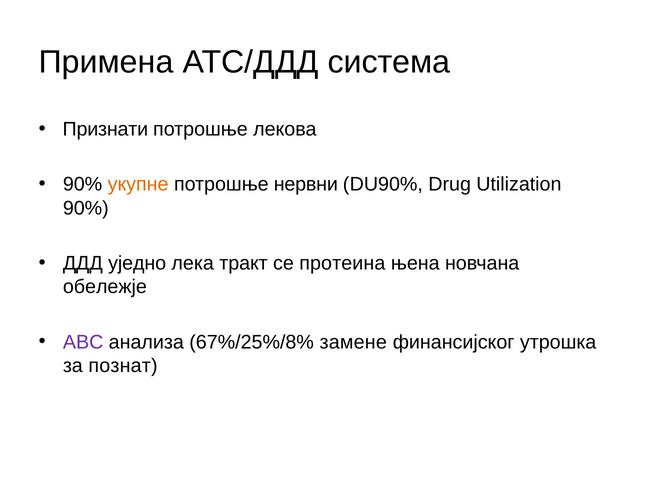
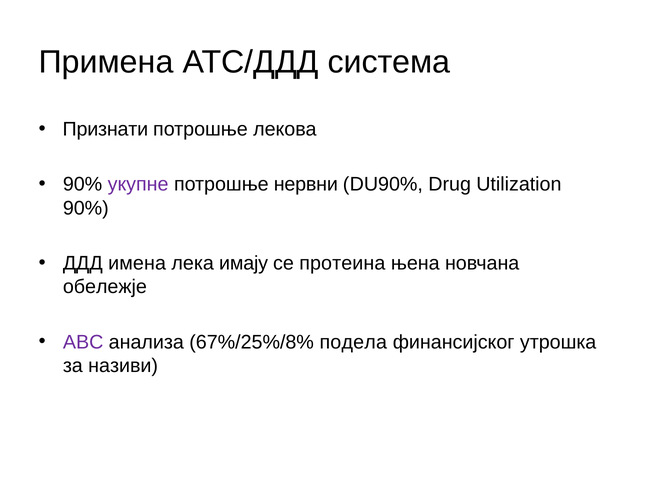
укупне colour: orange -> purple
уједно: уједно -> имена
тракт: тракт -> имају
замене: замене -> подела
познат: познат -> називи
